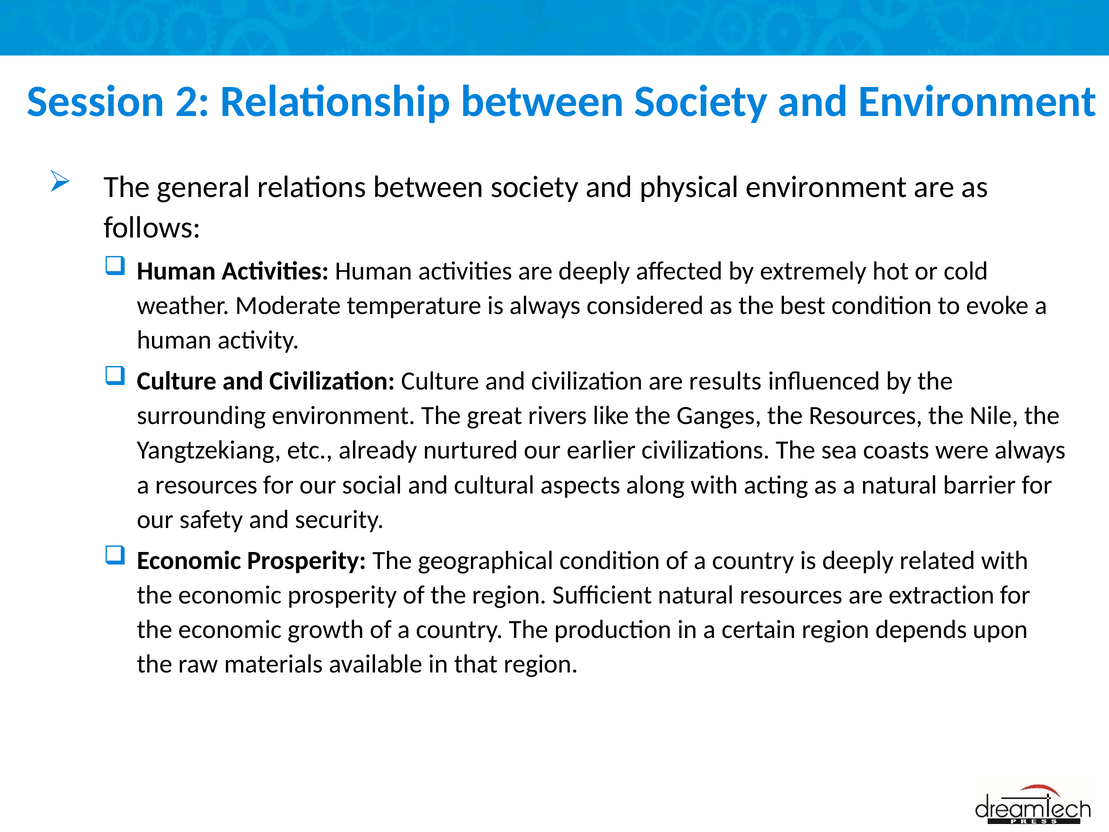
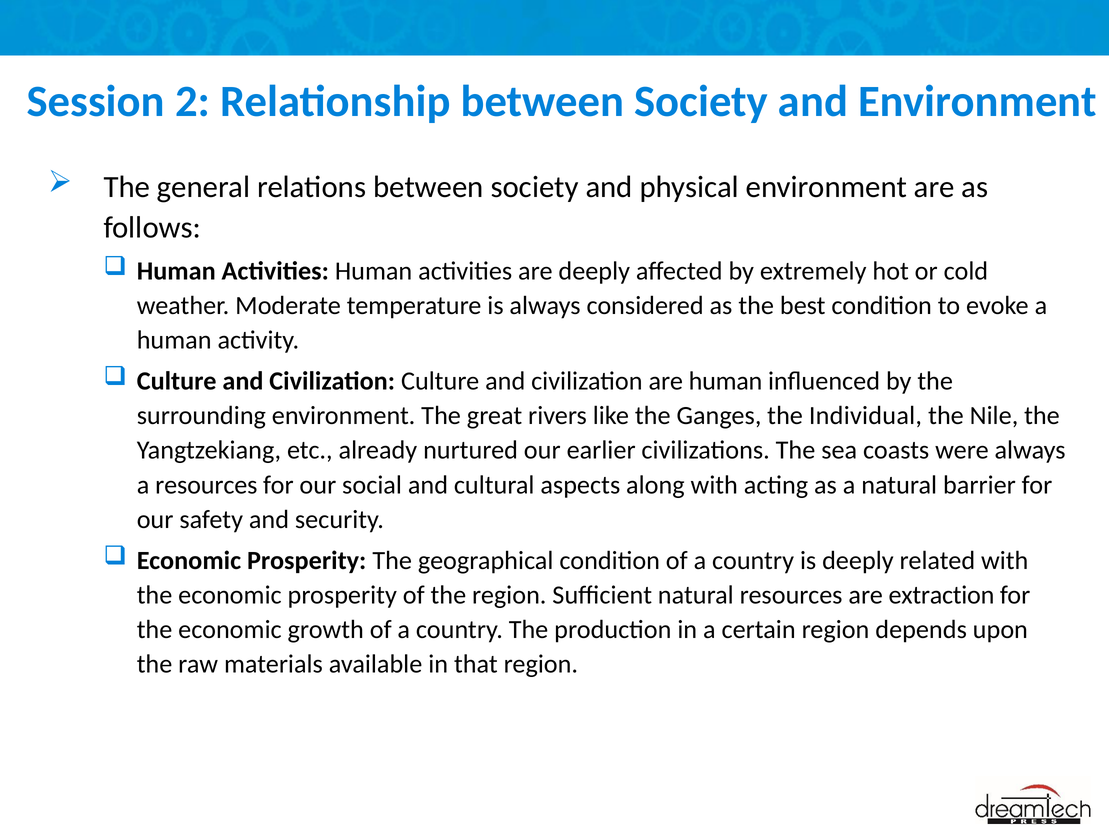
are results: results -> human
the Resources: Resources -> Individual
